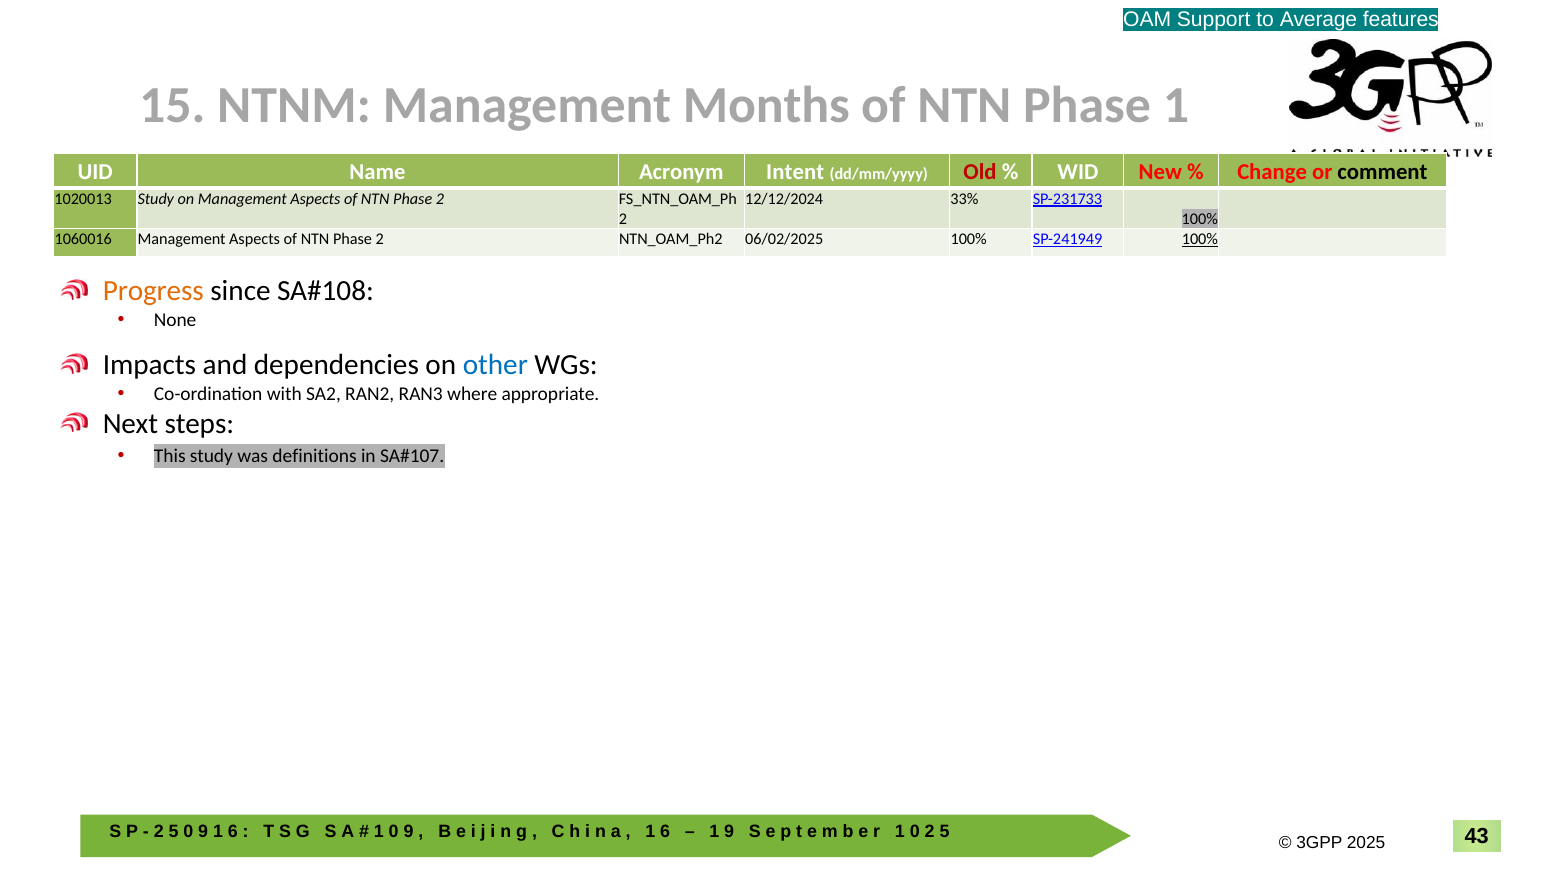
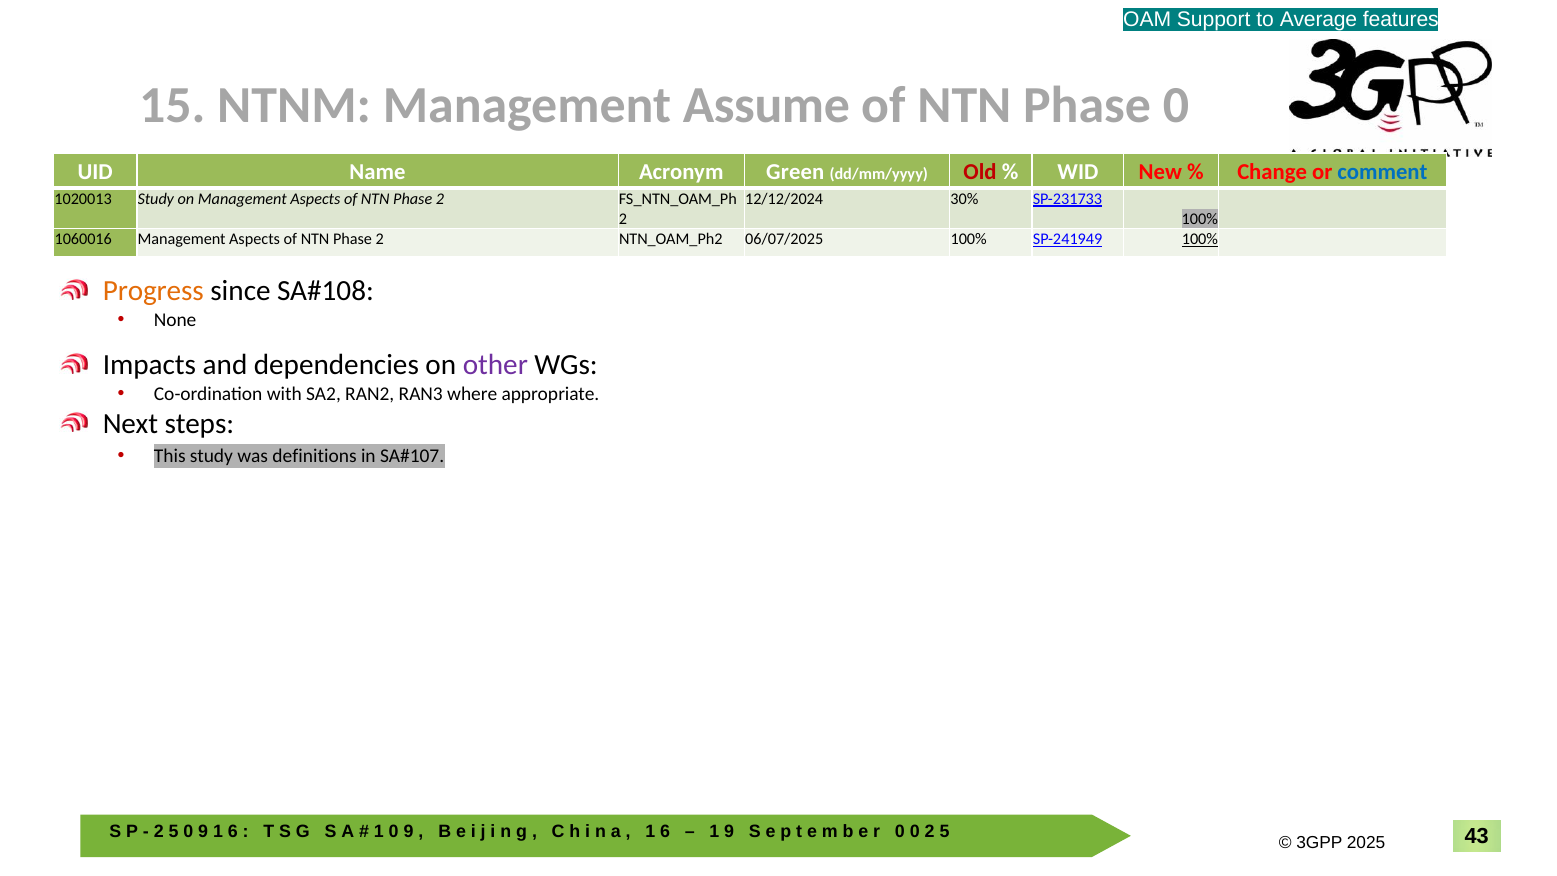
Months: Months -> Assume
Phase 1: 1 -> 0
Intent: Intent -> Green
comment colour: black -> blue
33%: 33% -> 30%
06/02/2025: 06/02/2025 -> 06/07/2025
other colour: blue -> purple
1 at (900, 832): 1 -> 0
